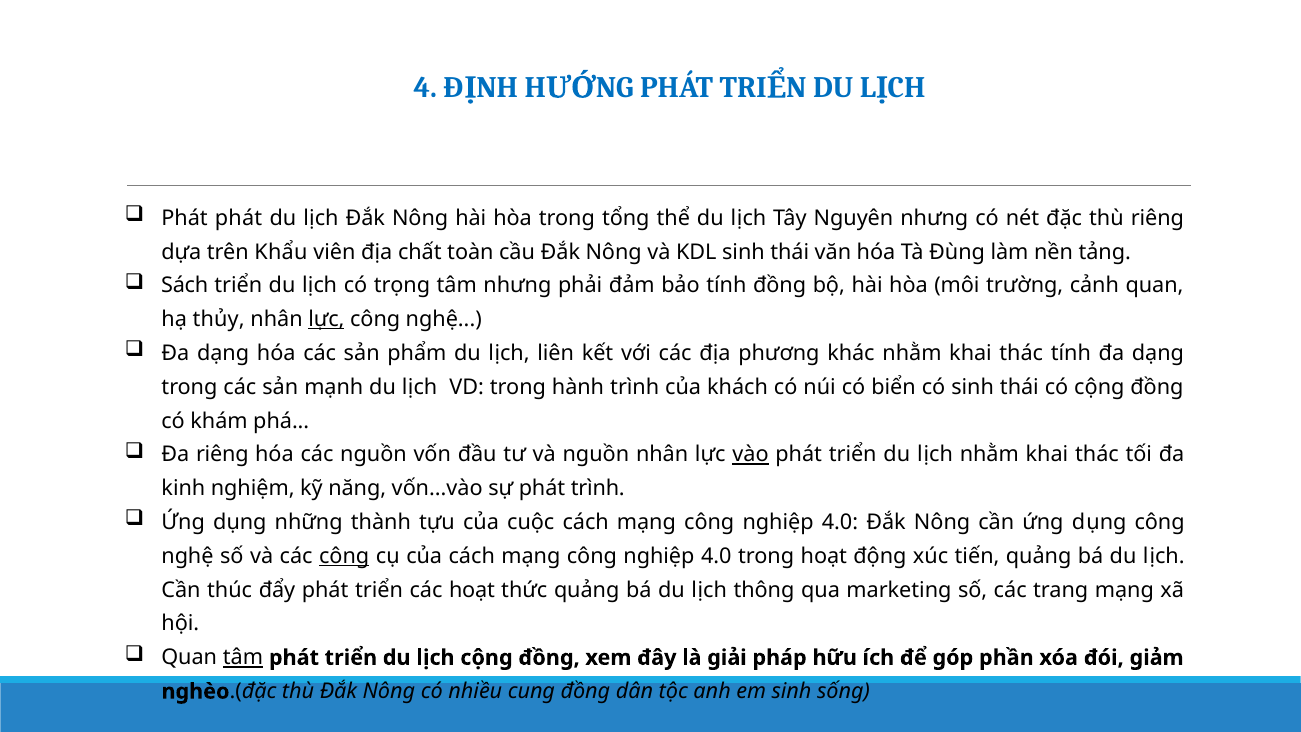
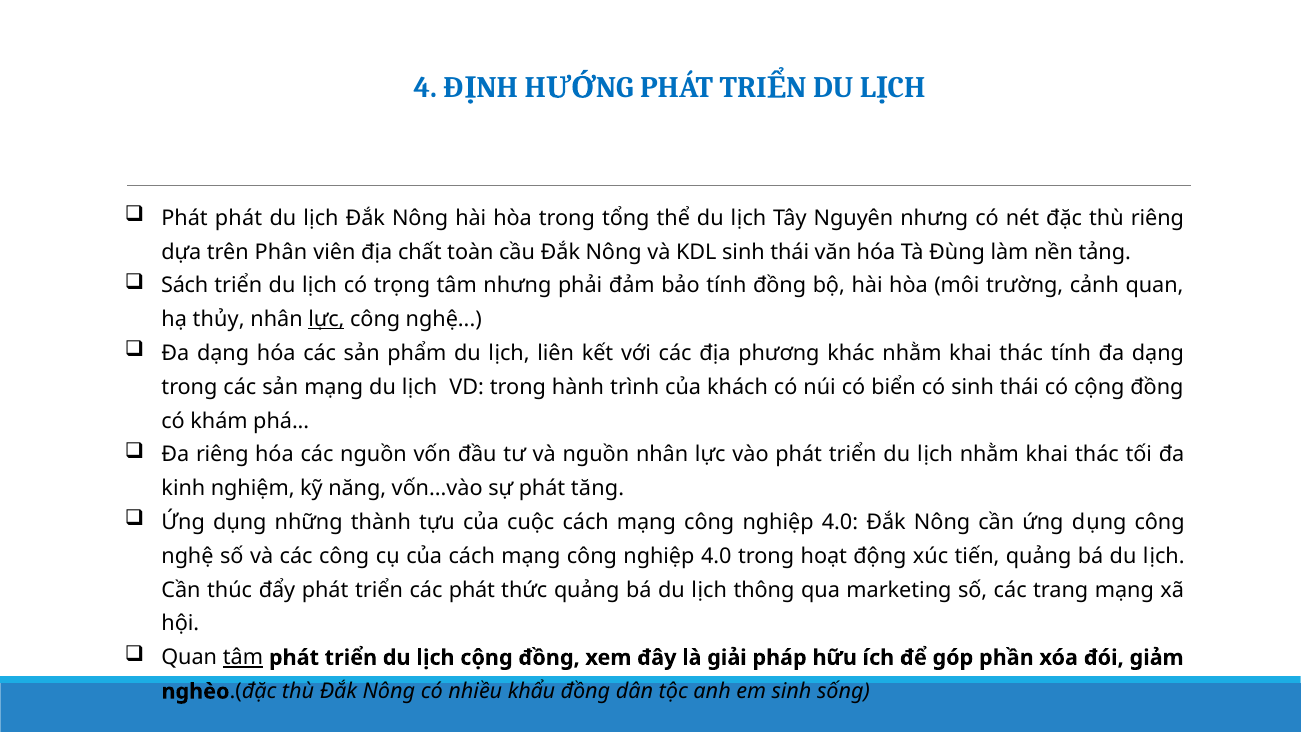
Khẩu: Khẩu -> Phân
sản mạnh: mạnh -> mạng
vào underline: present -> none
phát trình: trình -> tăng
công at (344, 556) underline: present -> none
các hoạt: hoạt -> phát
cung: cung -> khẩu
